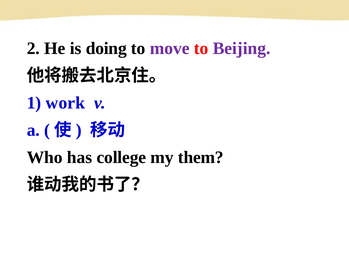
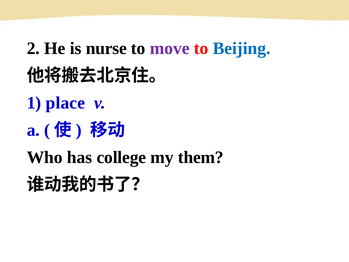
doing: doing -> nurse
Beijing colour: purple -> blue
work: work -> place
